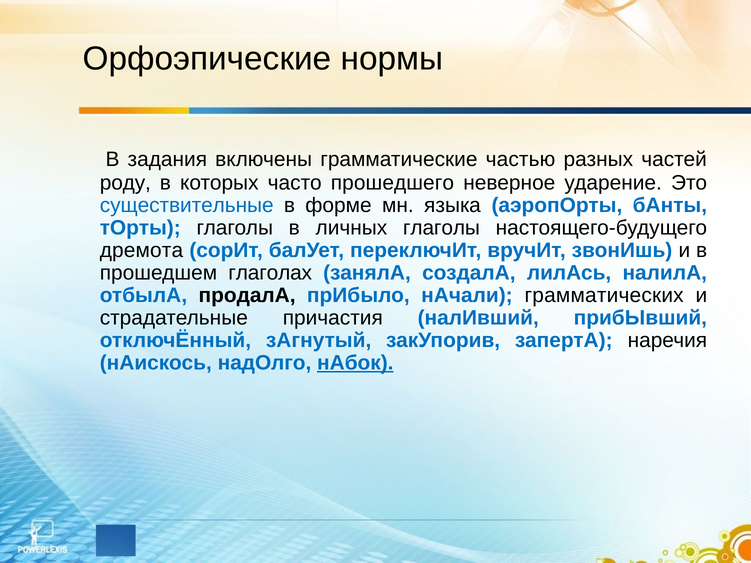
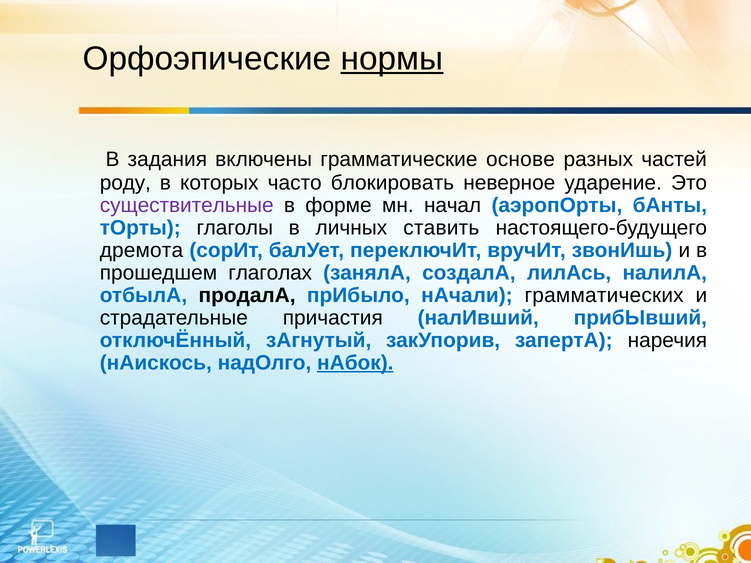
нормы underline: none -> present
частью: частью -> основе
прошедшего: прошедшего -> блокировать
существительные colour: blue -> purple
языка: языка -> начал
личных глаголы: глаголы -> ставить
